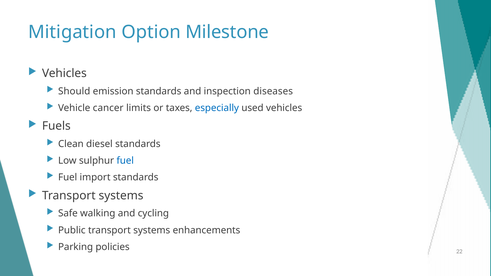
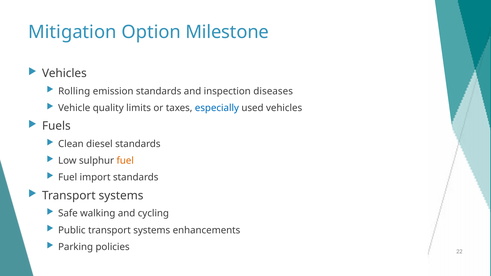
Should: Should -> Rolling
cancer: cancer -> quality
fuel at (125, 161) colour: blue -> orange
